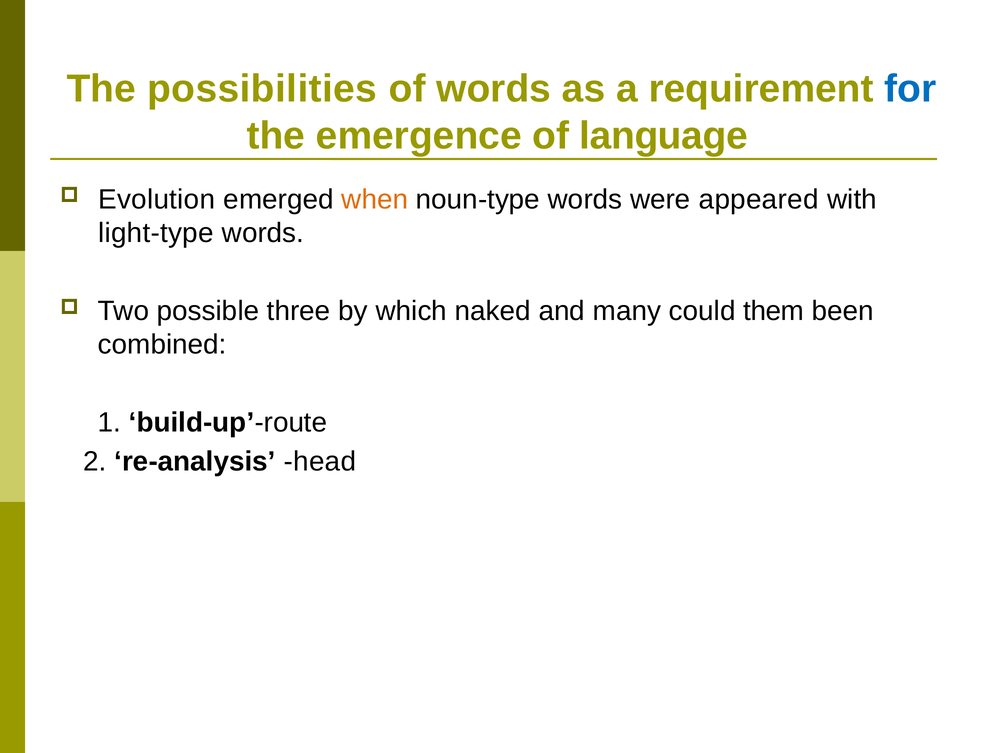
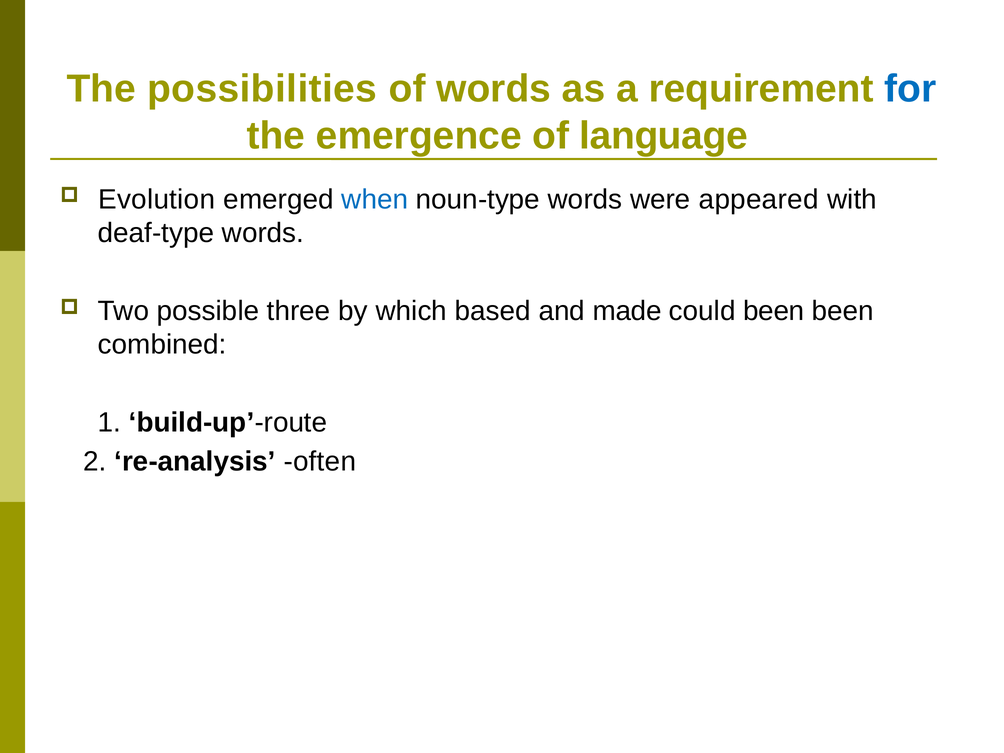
when colour: orange -> blue
light-type: light-type -> deaf-type
naked: naked -> based
many: many -> made
could them: them -> been
head: head -> often
